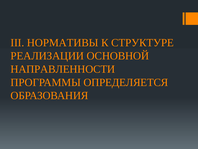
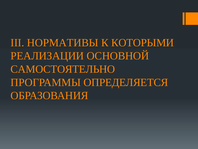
СТРУКТУРЕ: СТРУКТУРЕ -> КОТОРЫМИ
НАПРАВЛЕННОСТИ: НАПРАВЛЕННОСТИ -> САМОСТОЯТЕЛЬНО
